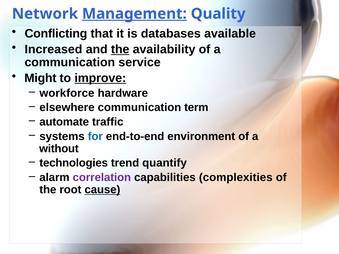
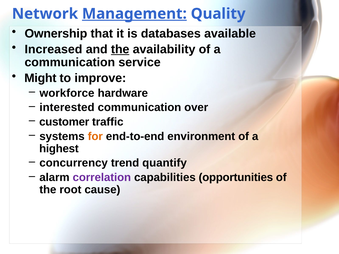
Conflicting: Conflicting -> Ownership
improve underline: present -> none
elsewhere: elsewhere -> interested
term: term -> over
automate: automate -> customer
for colour: blue -> orange
without: without -> highest
technologies: technologies -> concurrency
complexities: complexities -> opportunities
cause underline: present -> none
